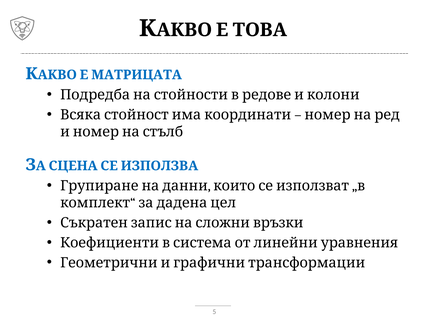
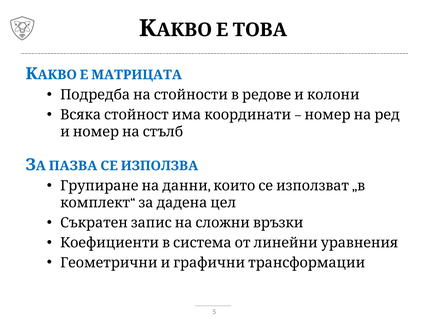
СЦЕНА: СЦЕНА -> ПАЗВА
